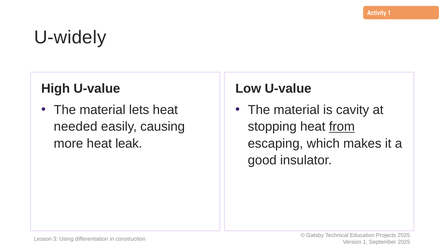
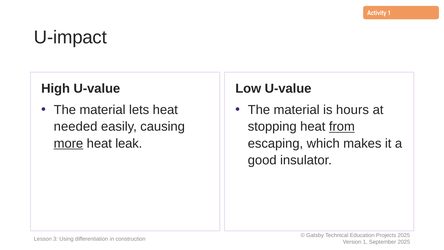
U-widely: U-widely -> U-impact
cavity: cavity -> hours
more underline: none -> present
